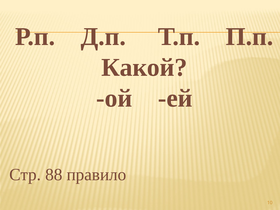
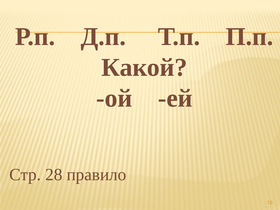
88: 88 -> 28
